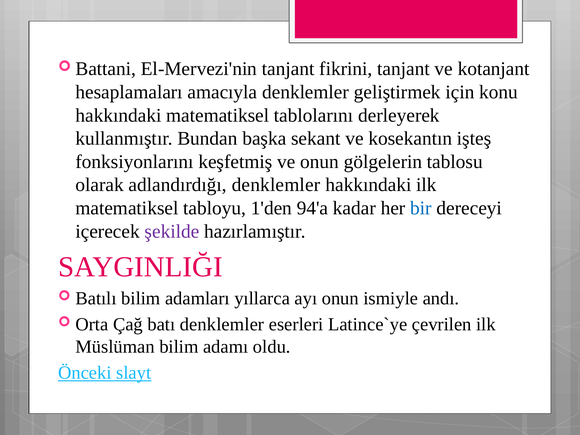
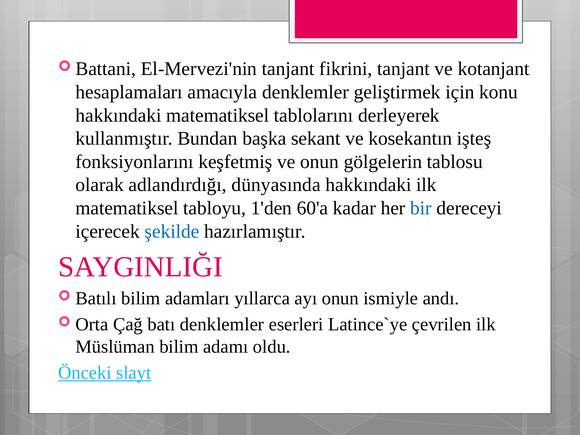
adlandırdığı denklemler: denklemler -> dünyasında
94'a: 94'a -> 60'a
şekilde colour: purple -> blue
